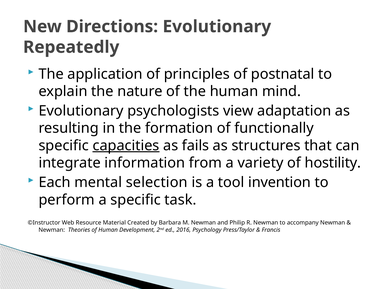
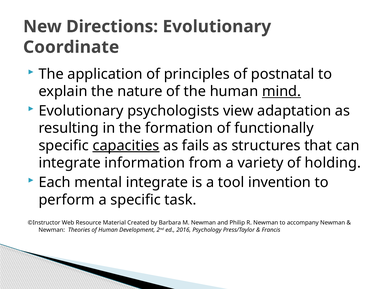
Repeatedly: Repeatedly -> Coordinate
mind underline: none -> present
hostility: hostility -> holding
mental selection: selection -> integrate
